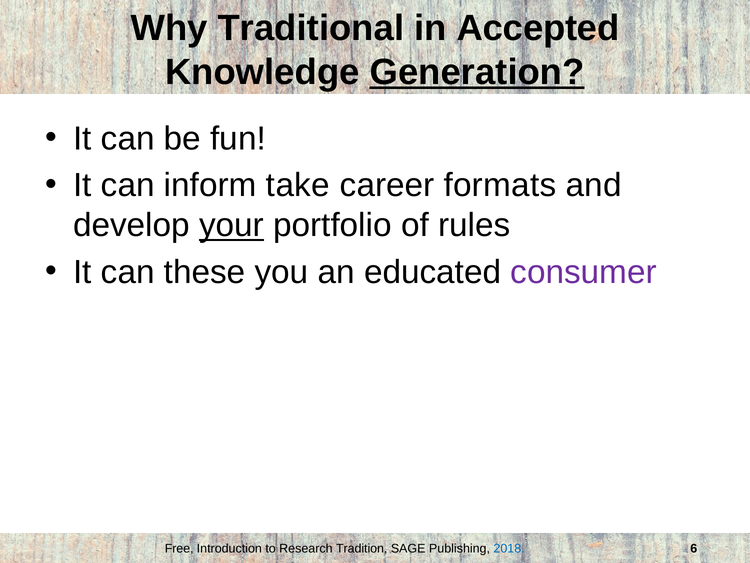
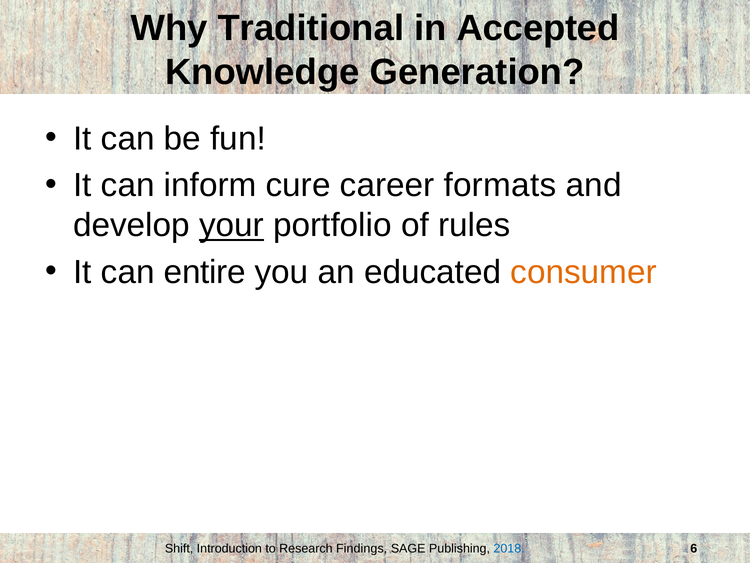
Generation underline: present -> none
take: take -> cure
these: these -> entire
consumer colour: purple -> orange
Free: Free -> Shift
Tradition: Tradition -> Findings
